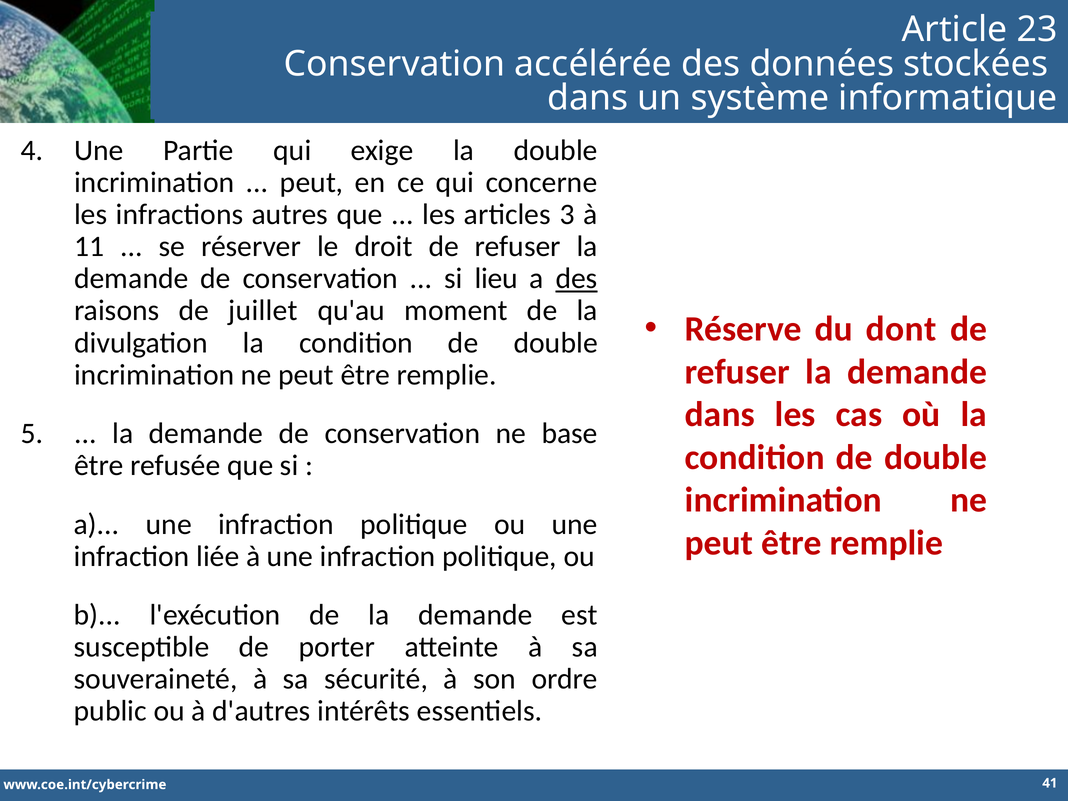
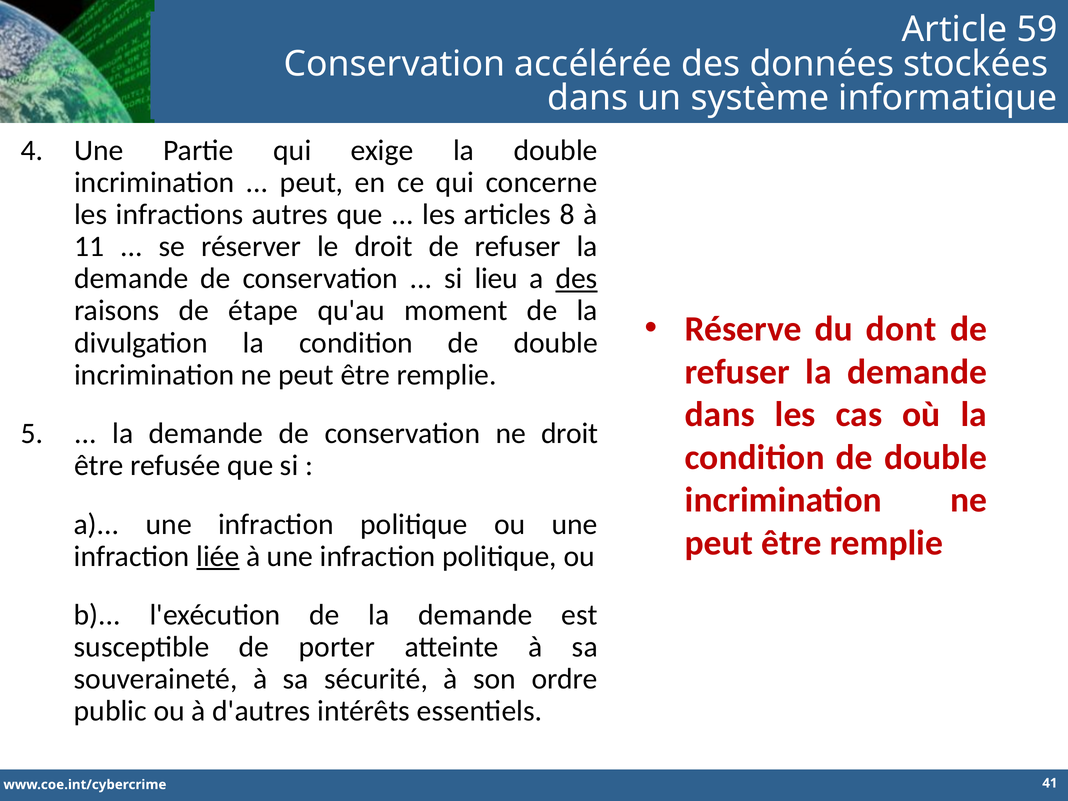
23: 23 -> 59
3: 3 -> 8
juillet: juillet -> étape
ne base: base -> droit
liée underline: none -> present
